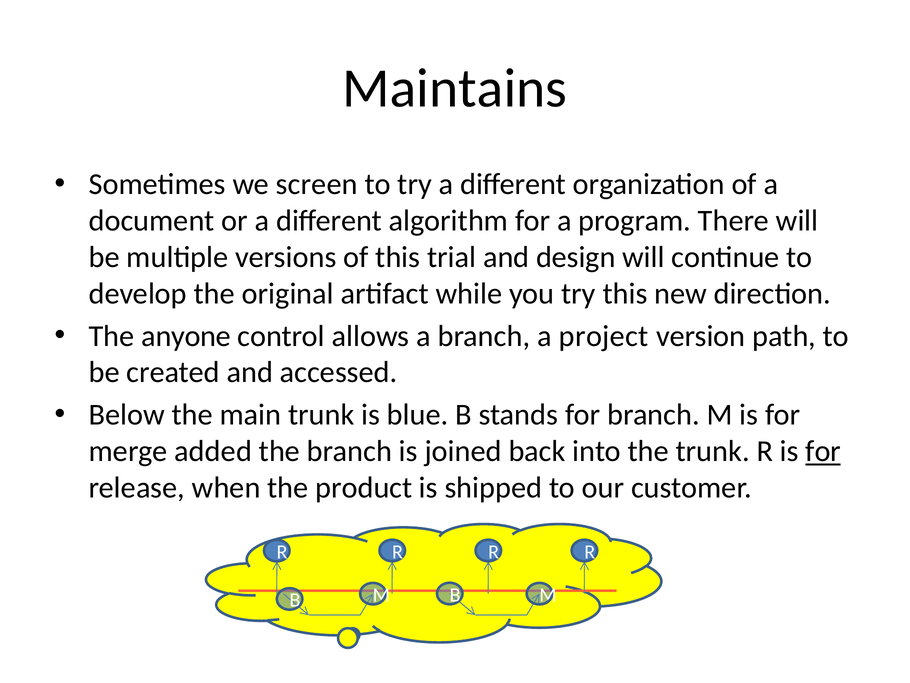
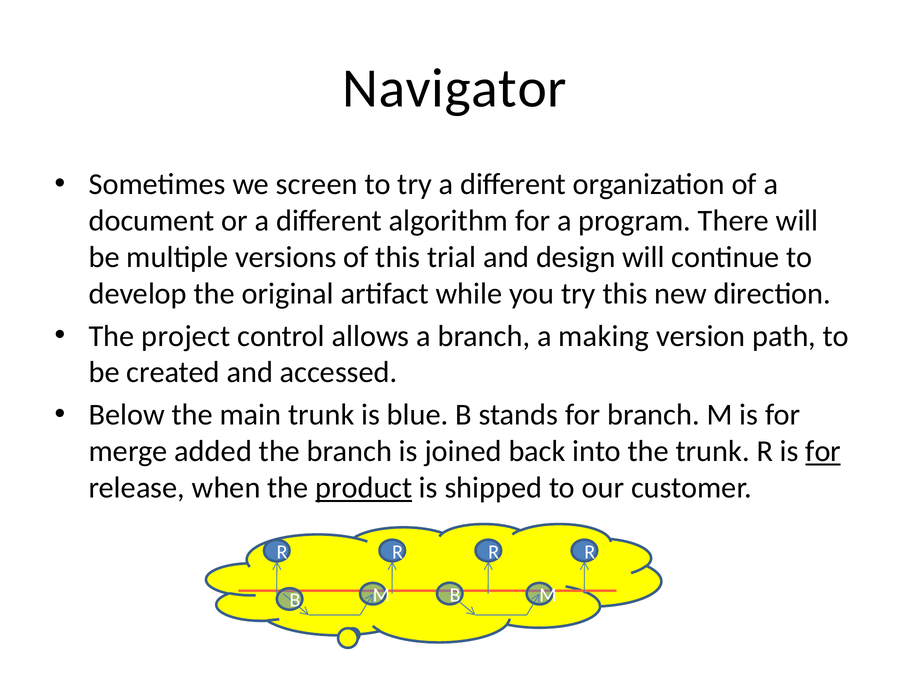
Maintains: Maintains -> Navigator
anyone: anyone -> project
project: project -> making
product underline: none -> present
